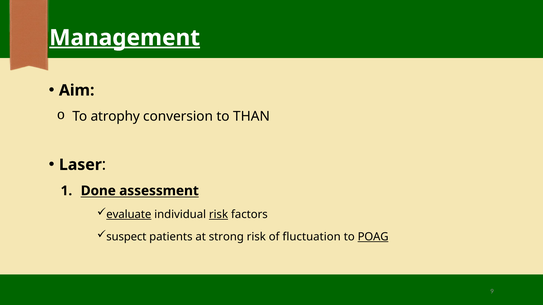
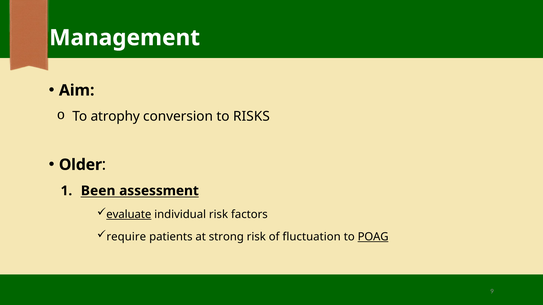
Management underline: present -> none
THAN: THAN -> RISKS
Laser: Laser -> Older
Done: Done -> Been
risk at (219, 215) underline: present -> none
suspect: suspect -> require
